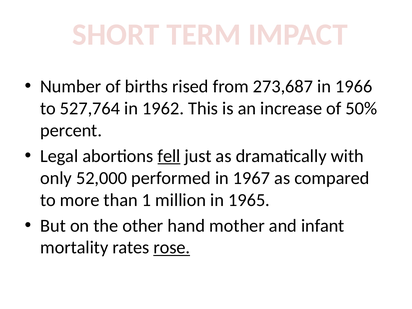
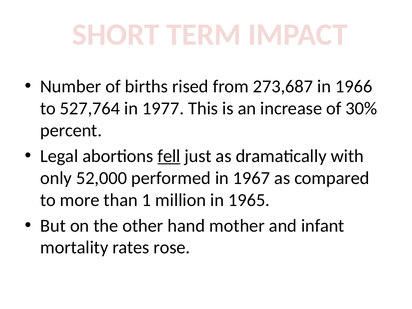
1962: 1962 -> 1977
50%: 50% -> 30%
rose underline: present -> none
